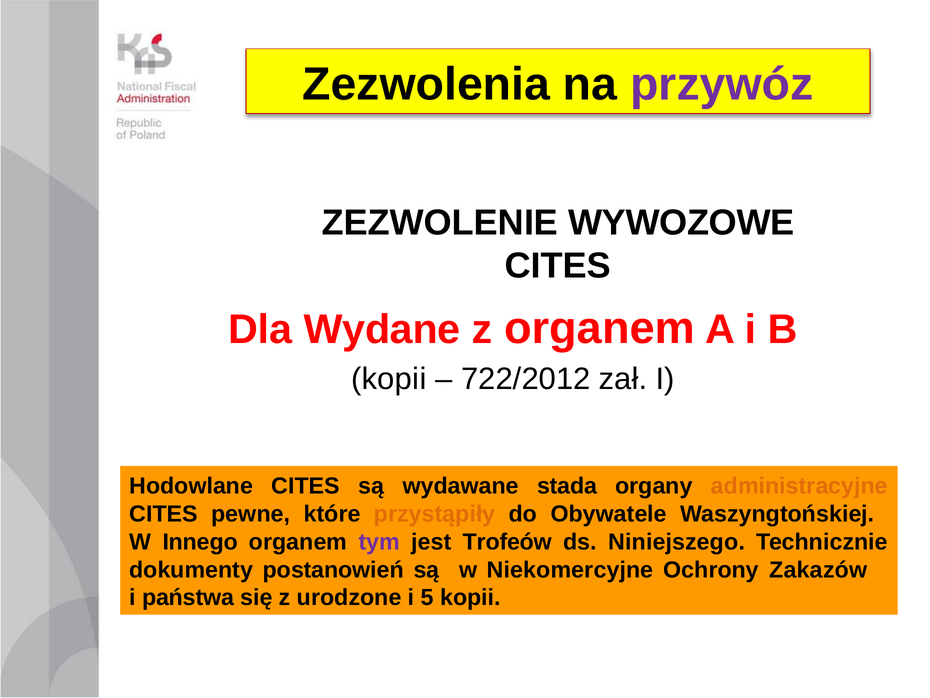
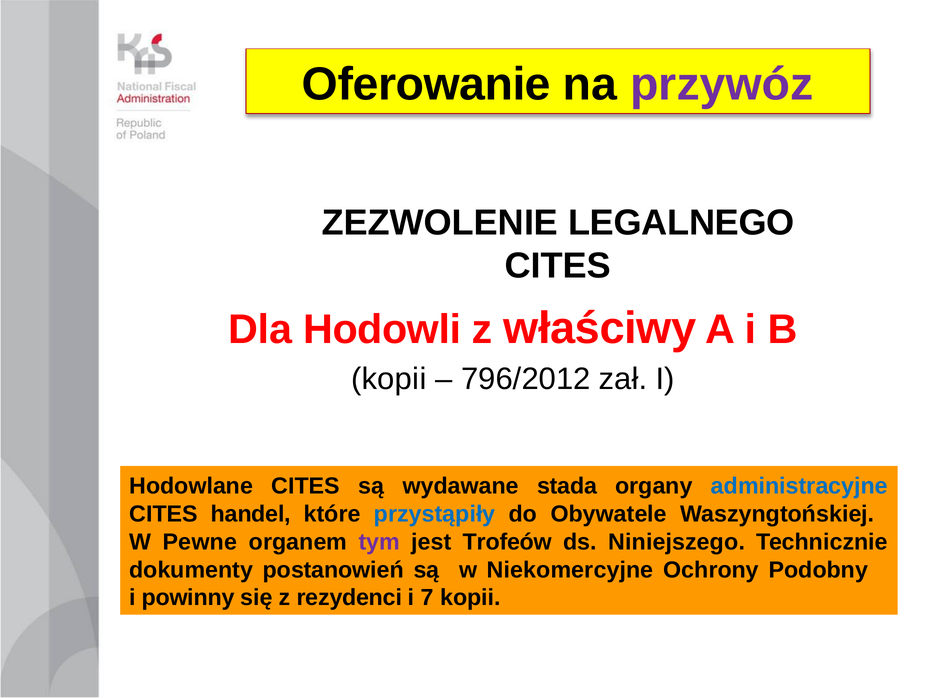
Zezwolenia: Zezwolenia -> Oferowanie
WYWOZOWE: WYWOZOWE -> LEGALNEGO
Wydane: Wydane -> Hodowli
z organem: organem -> właściwy
722/2012: 722/2012 -> 796/2012
administracyjne colour: orange -> blue
pewne: pewne -> handel
przystąpiły colour: orange -> blue
Innego: Innego -> Pewne
Zakazów: Zakazów -> Podobny
państwa: państwa -> powinny
urodzone: urodzone -> rezydenci
5: 5 -> 7
